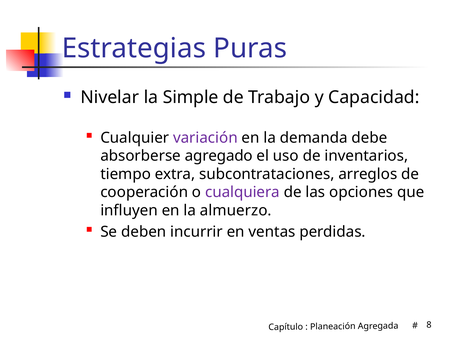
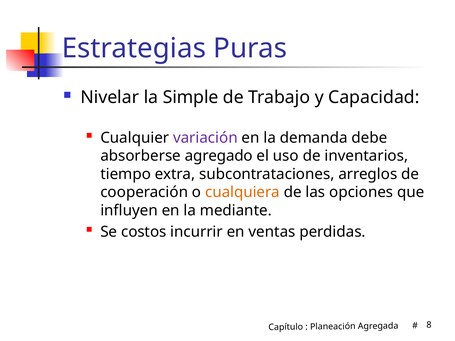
cualquiera colour: purple -> orange
almuerzo: almuerzo -> mediante
deben: deben -> costos
